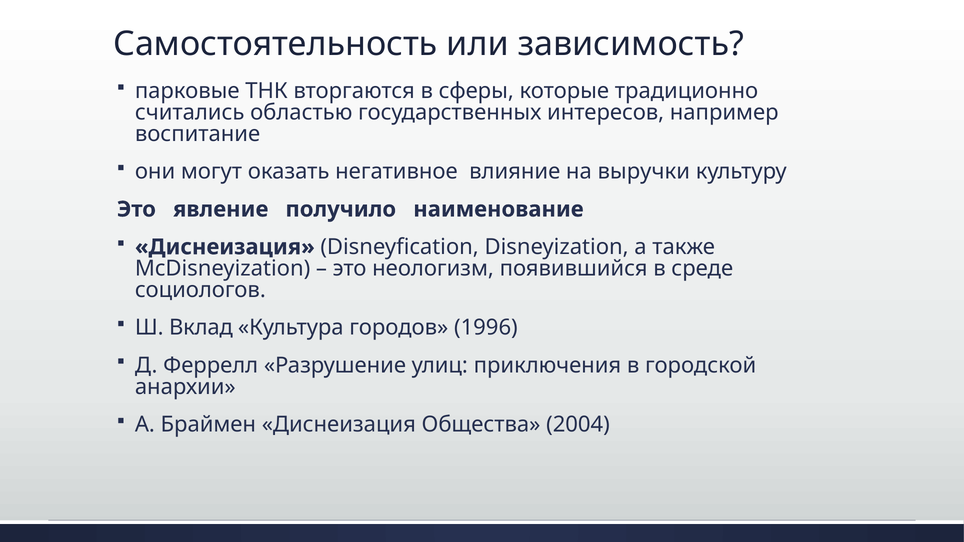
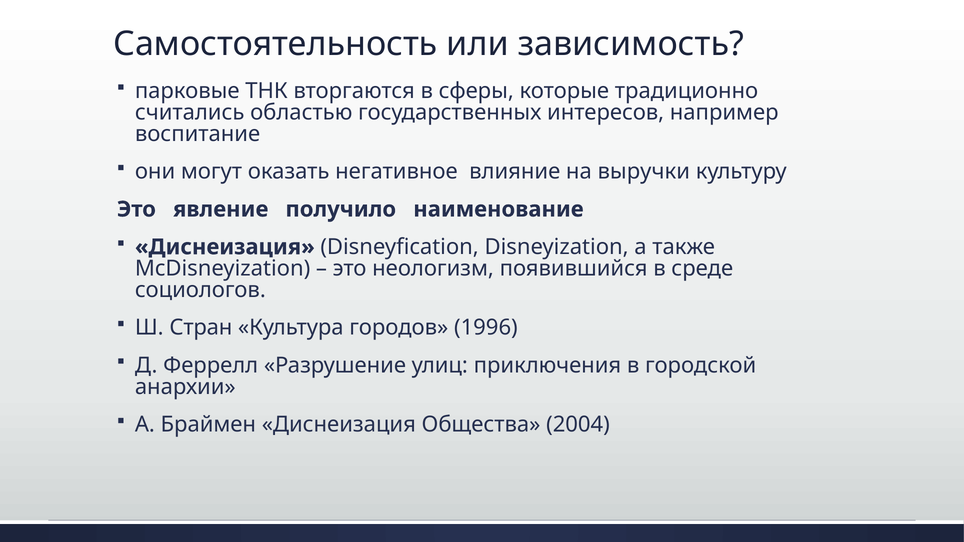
Вклад: Вклад -> Стран
